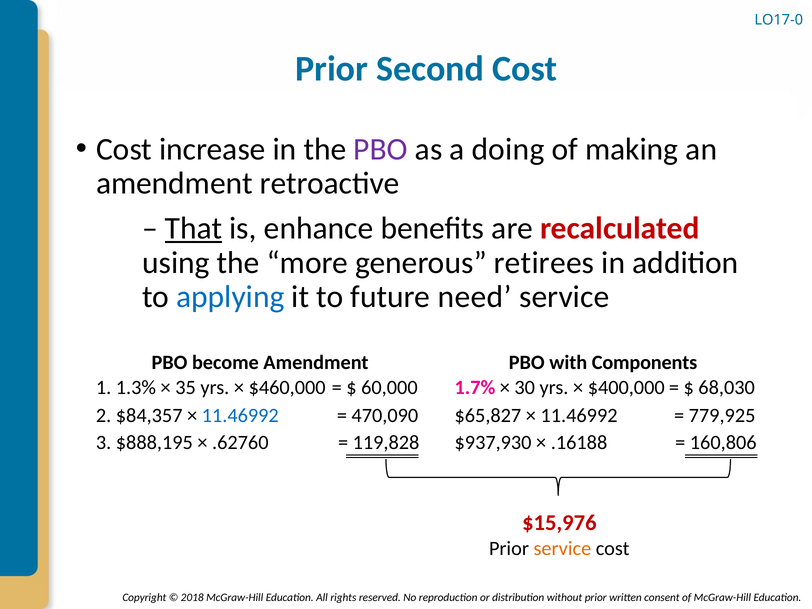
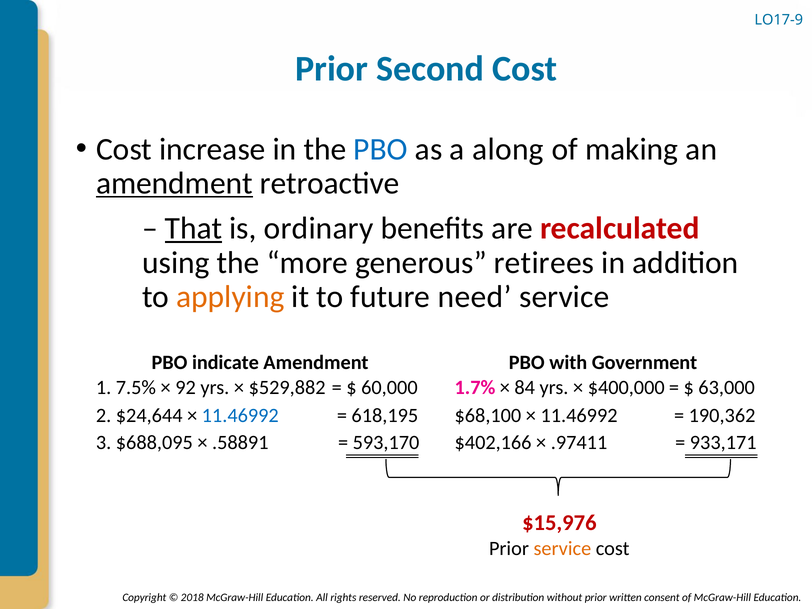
LO17-0: LO17-0 -> LO17-9
PBO at (381, 149) colour: purple -> blue
doing: doing -> along
amendment at (174, 183) underline: none -> present
enhance: enhance -> ordinary
applying colour: blue -> orange
become: become -> indicate
Components: Components -> Government
1.3%: 1.3% -> 7.5%
35: 35 -> 92
$460,000: $460,000 -> $529,882
30: 30 -> 84
68,030: 68,030 -> 63,000
$84,357: $84,357 -> $24,644
470,090: 470,090 -> 618,195
$65,827: $65,827 -> $68,100
779,925: 779,925 -> 190,362
$888,195: $888,195 -> $688,095
.62760: .62760 -> .58891
119,828: 119,828 -> 593,170
$937,930: $937,930 -> $402,166
.16188: .16188 -> .97411
160,806: 160,806 -> 933,171
